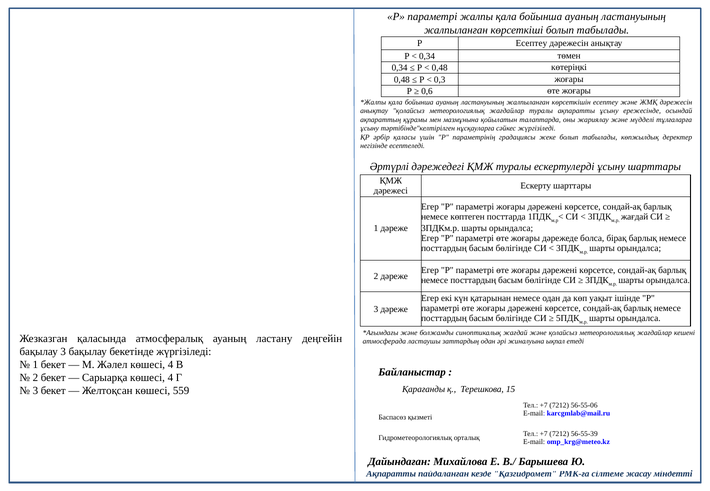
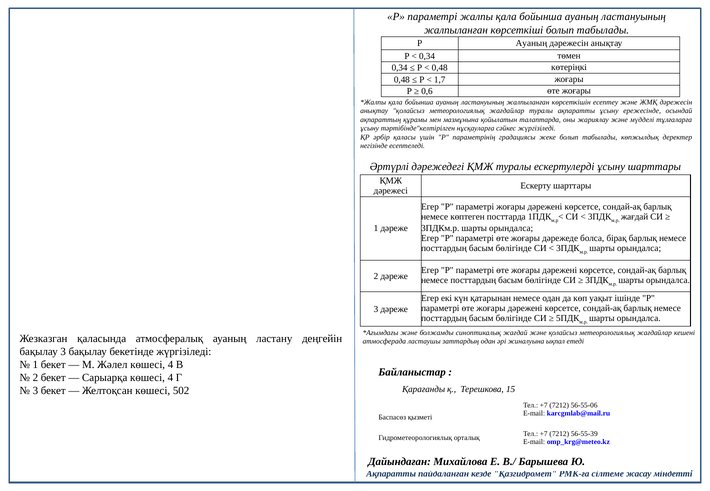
Р Есептеу: Есептеу -> Ауаның
0,3: 0,3 -> 1,7
559: 559 -> 502
